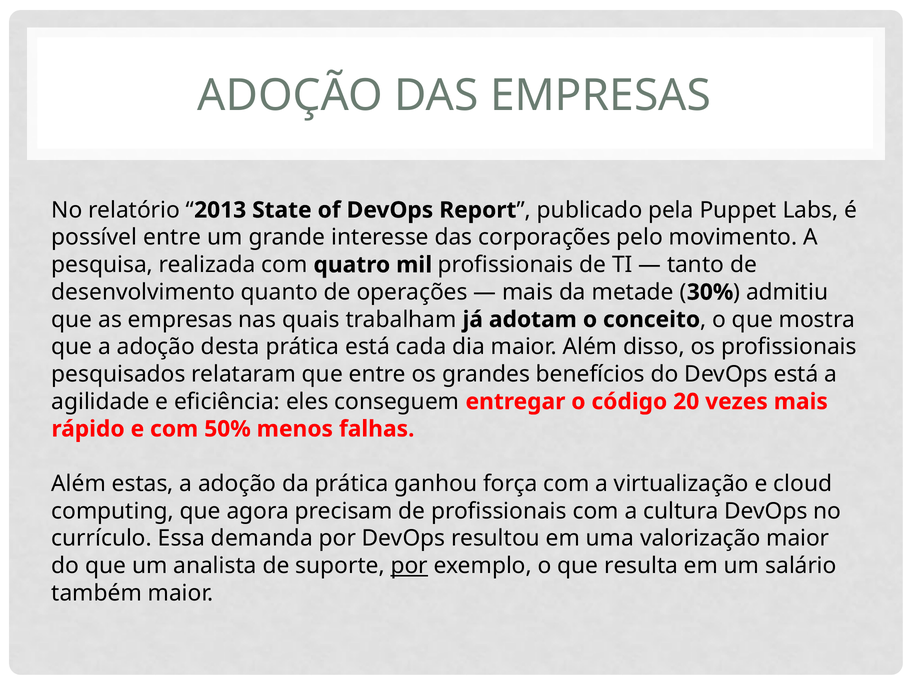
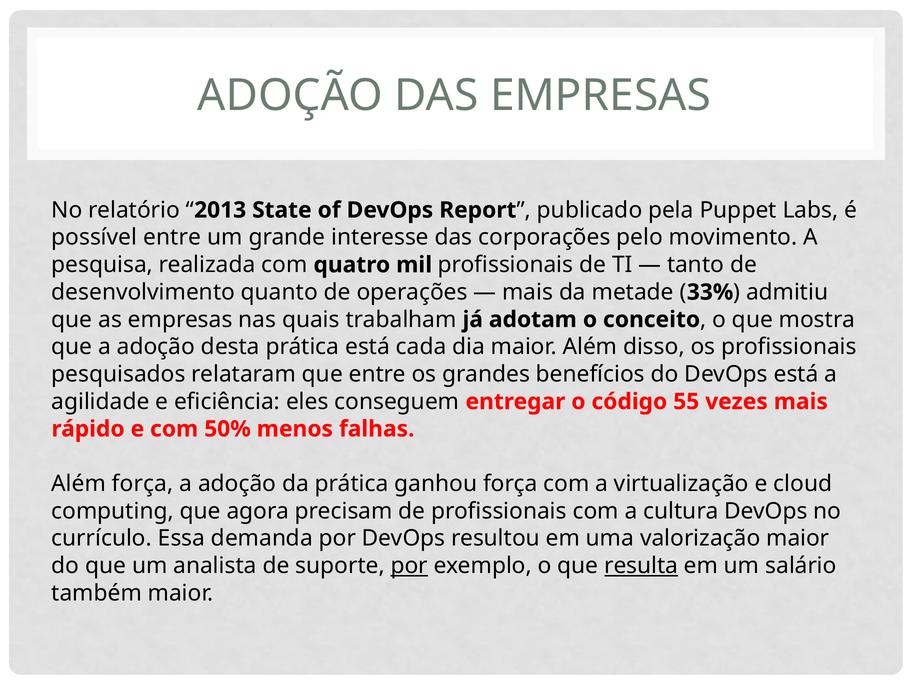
30%: 30% -> 33%
20: 20 -> 55
Além estas: estas -> força
resulta underline: none -> present
